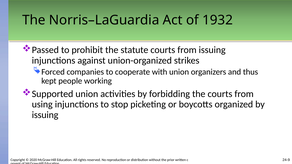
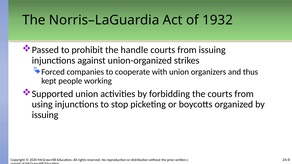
statute: statute -> handle
